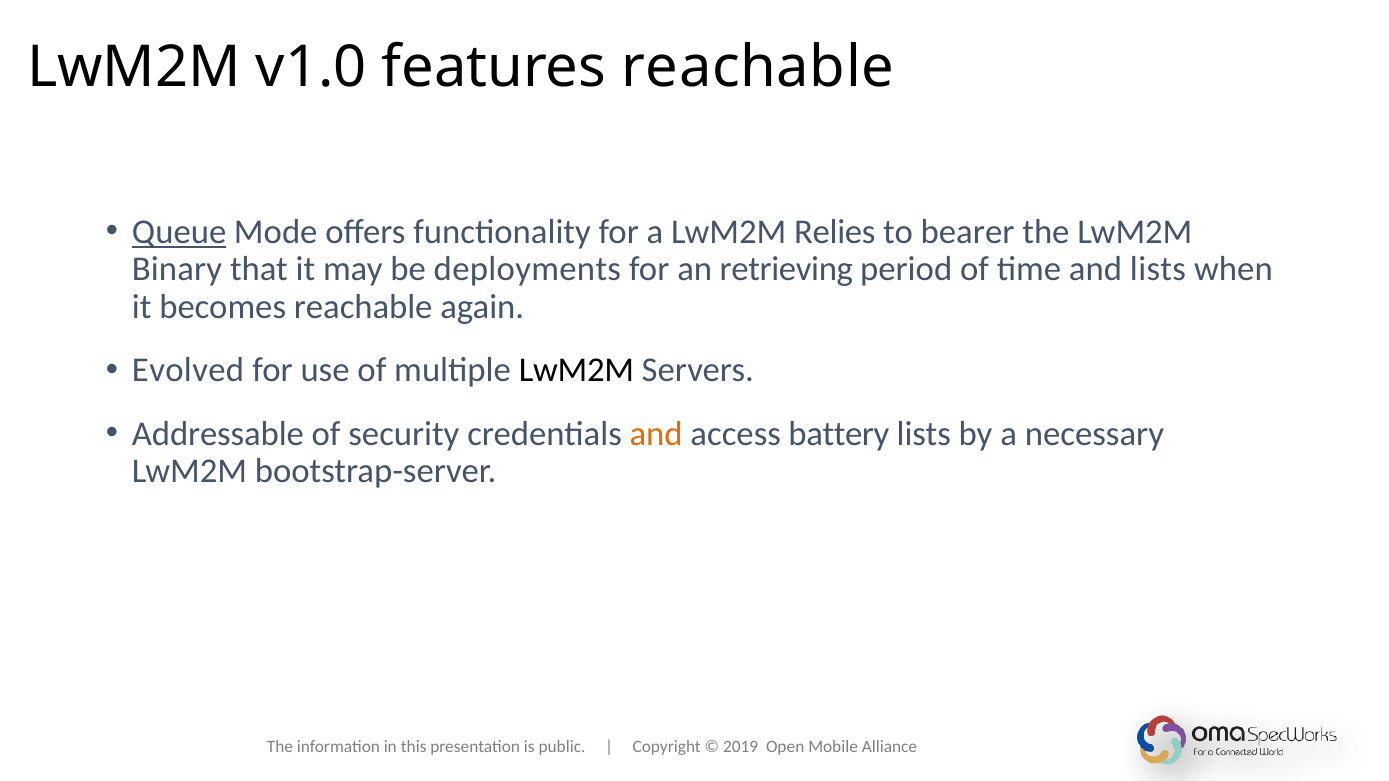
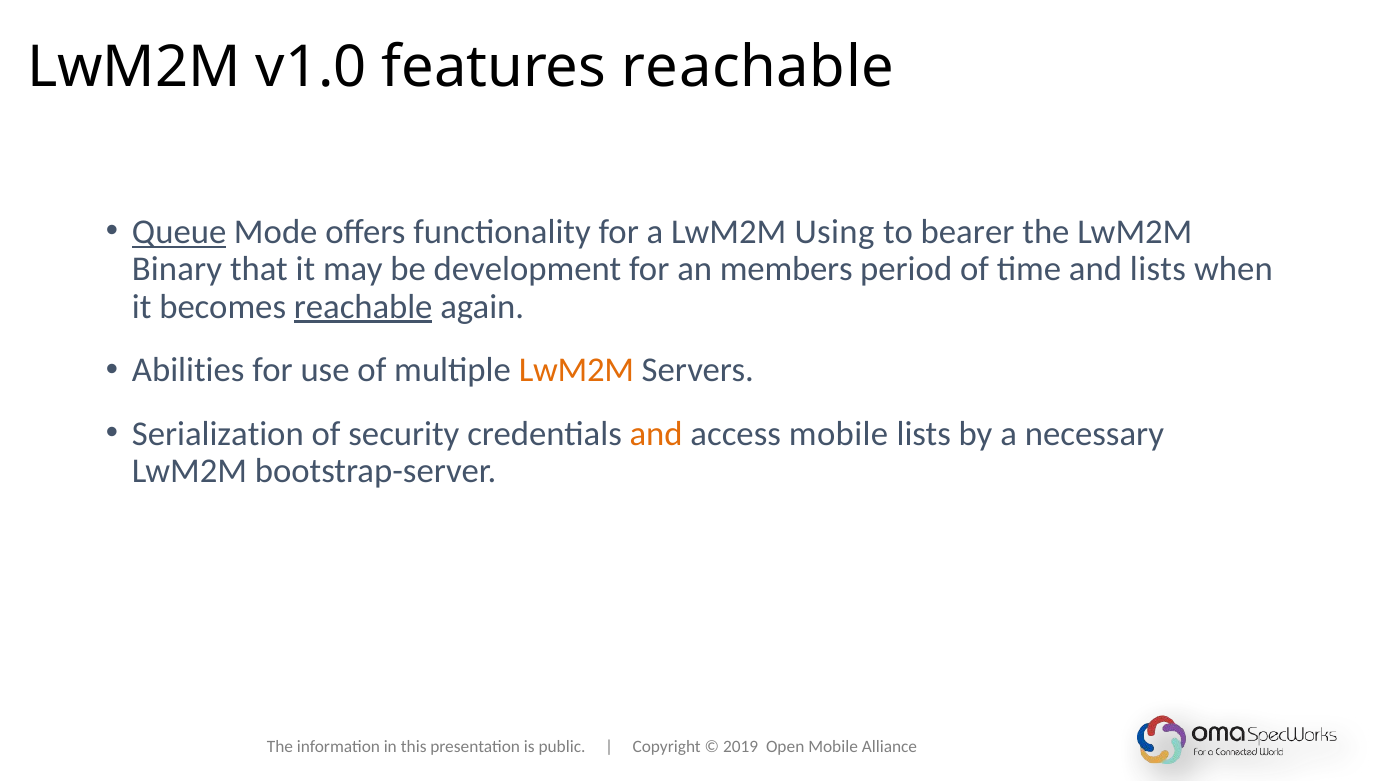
Relies: Relies -> Using
deployments: deployments -> development
retrieving: retrieving -> members
reachable at (363, 307) underline: none -> present
Evolved: Evolved -> Abilities
LwM2M at (576, 370) colour: black -> orange
Addressable: Addressable -> Serialization
access battery: battery -> mobile
